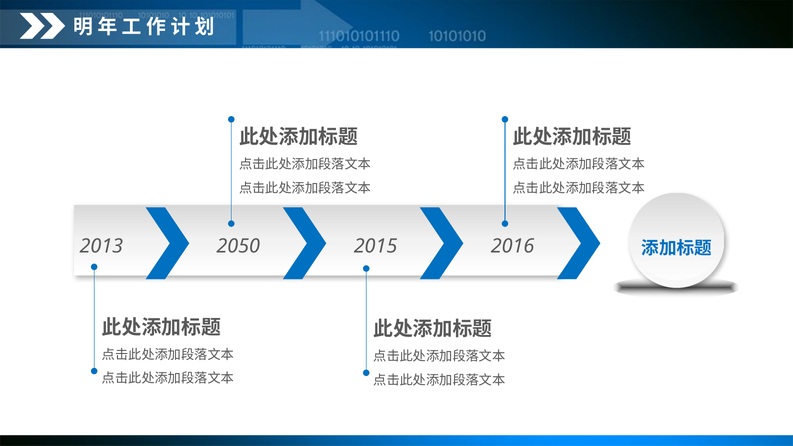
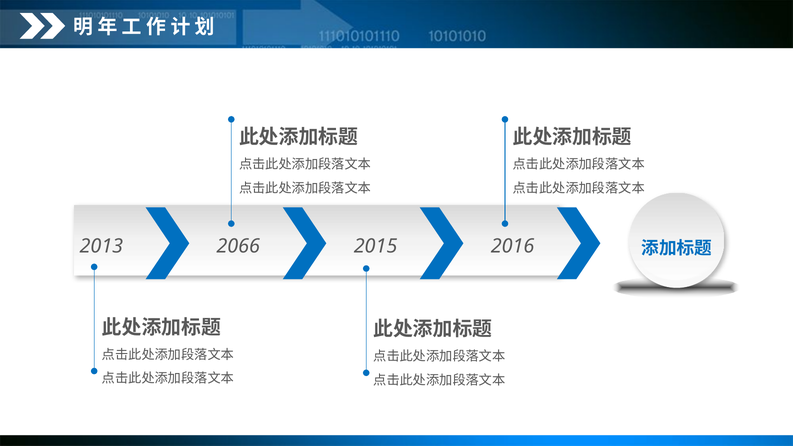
2050: 2050 -> 2066
